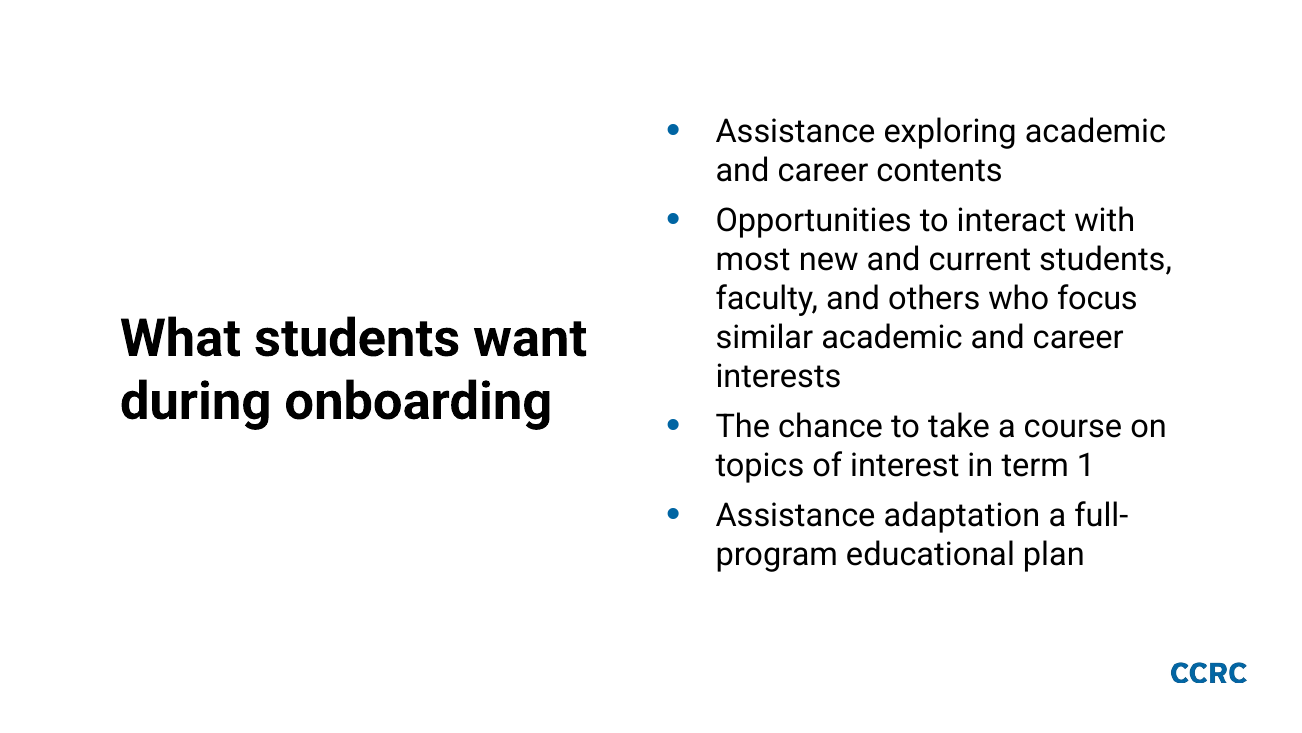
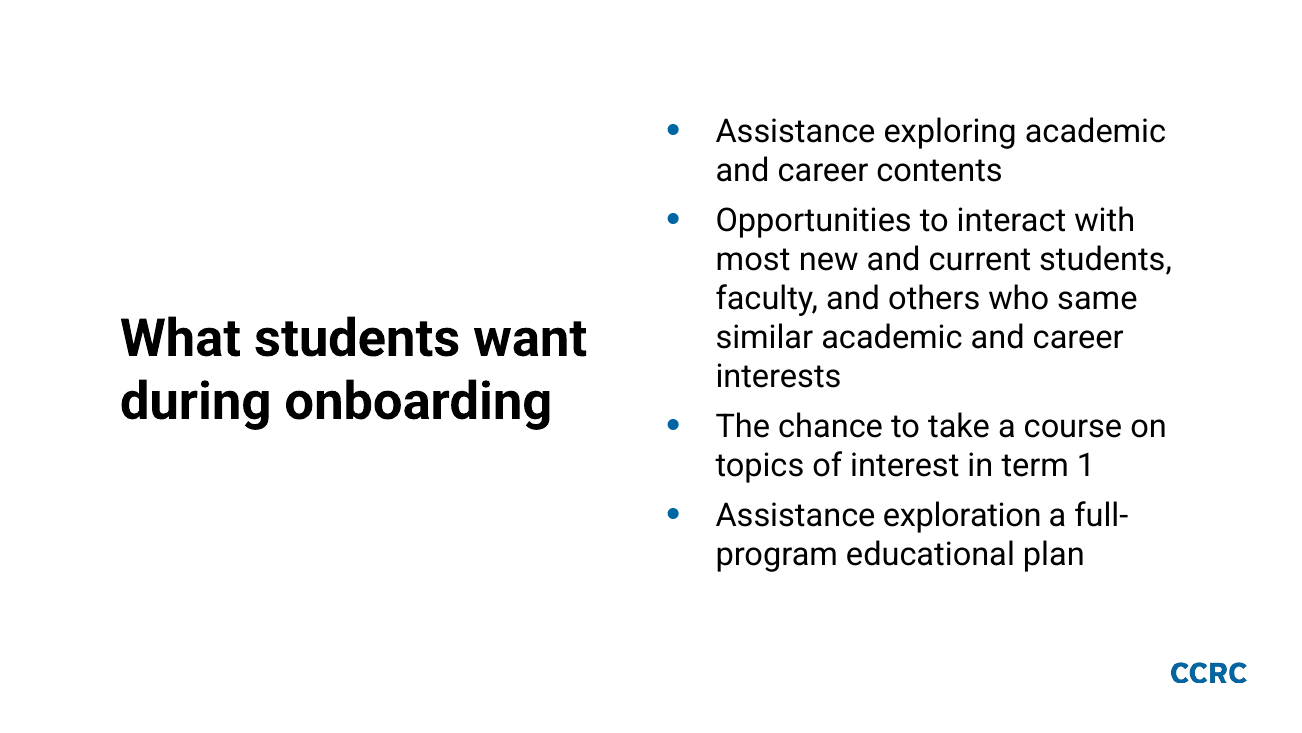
focus: focus -> same
adaptation: adaptation -> exploration
